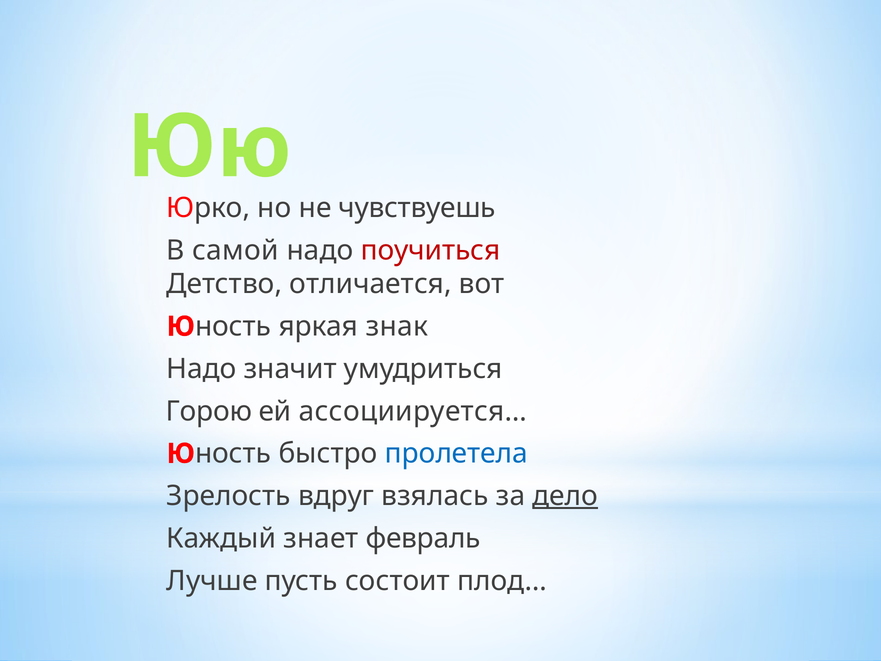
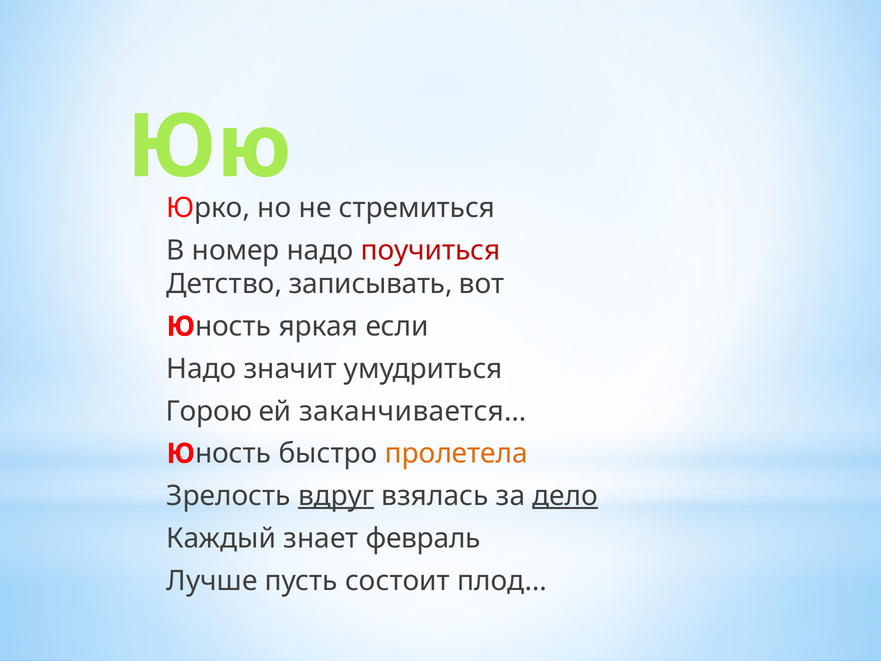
чувствуешь: чувствуешь -> стремиться
самой: самой -> номер
отличается: отличается -> записывать
знак: знак -> если
ассоциируется…: ассоциируется… -> заканчивается…
пролетела colour: blue -> orange
вдруг underline: none -> present
